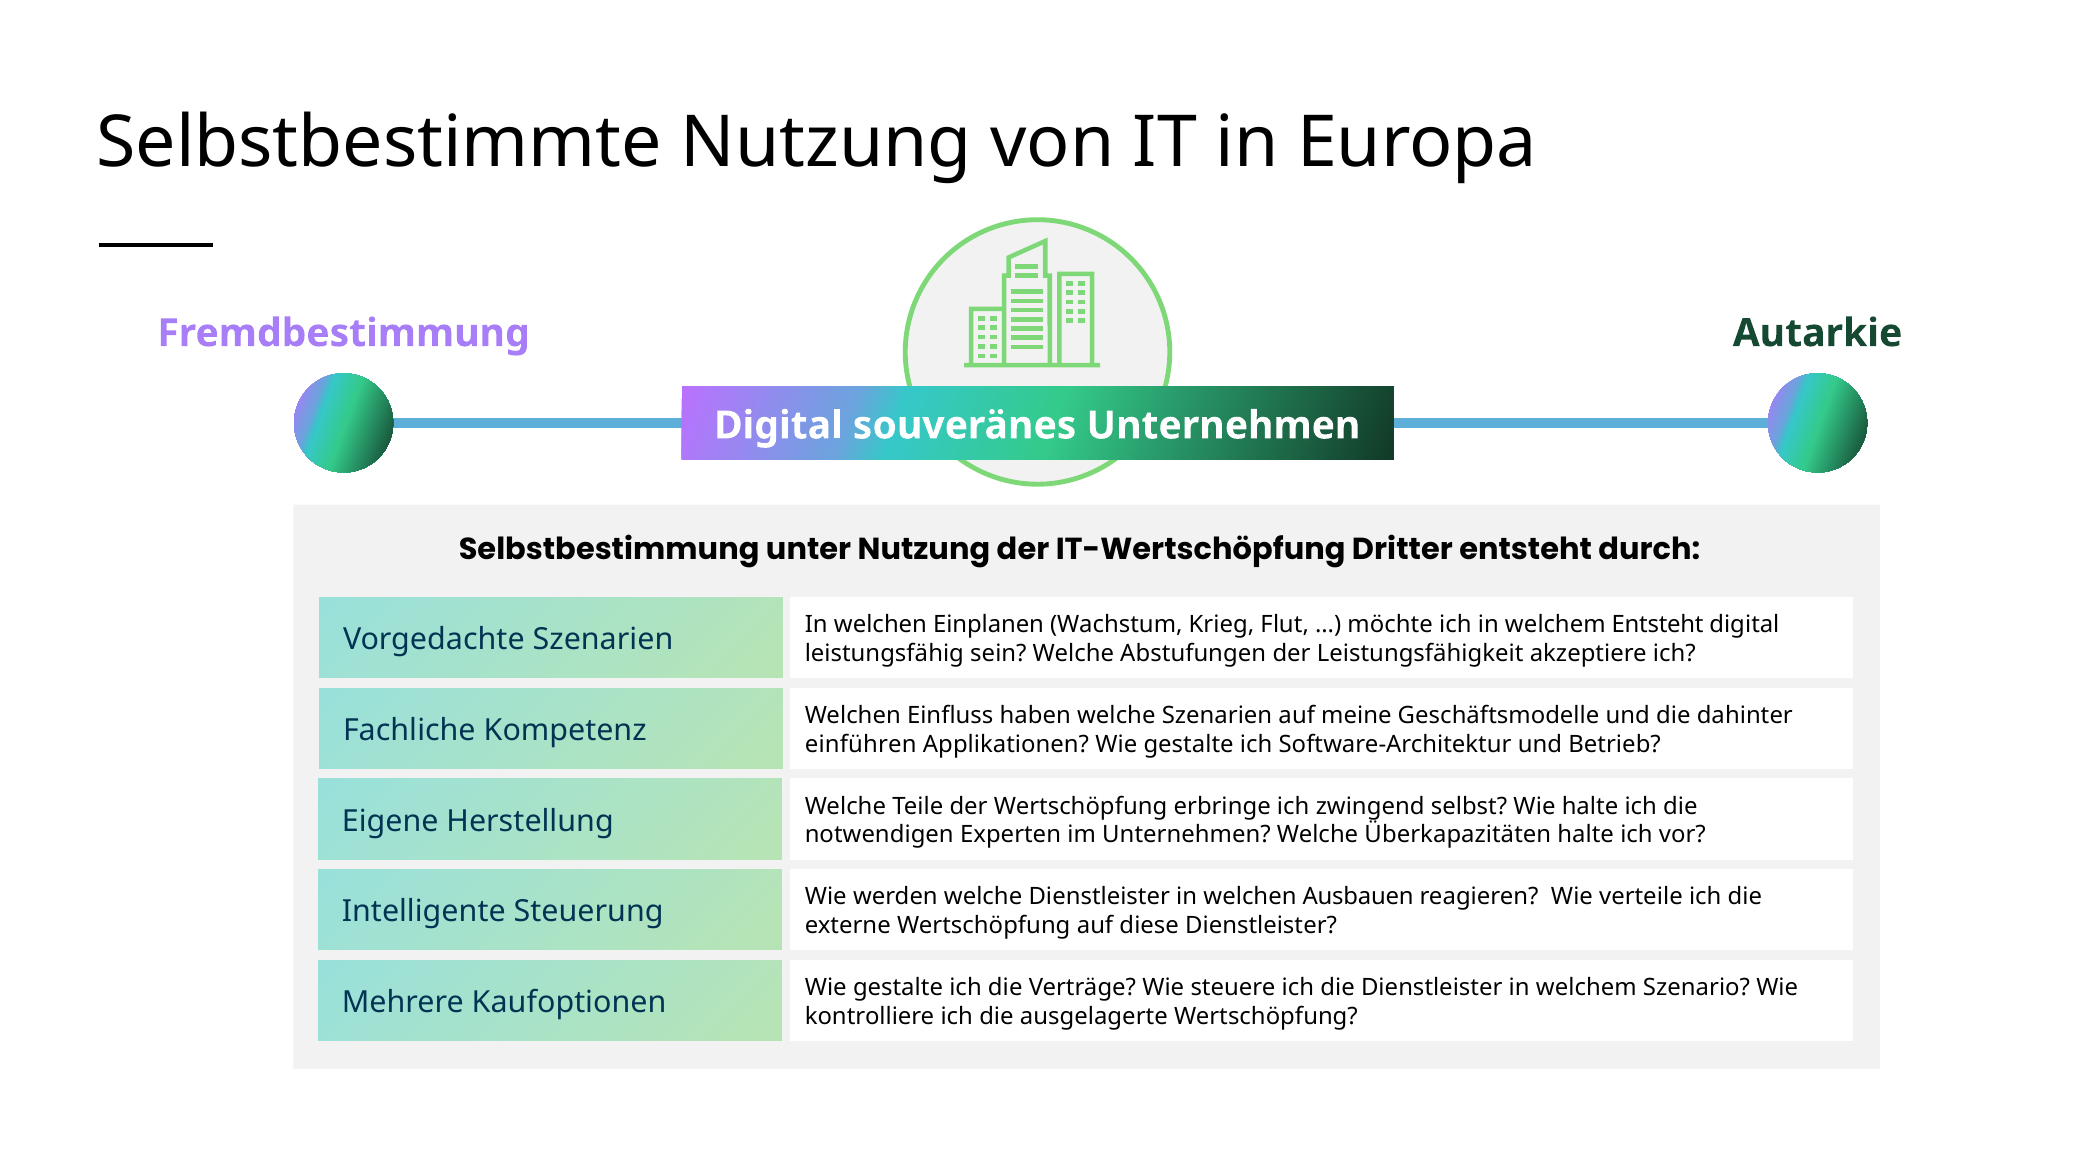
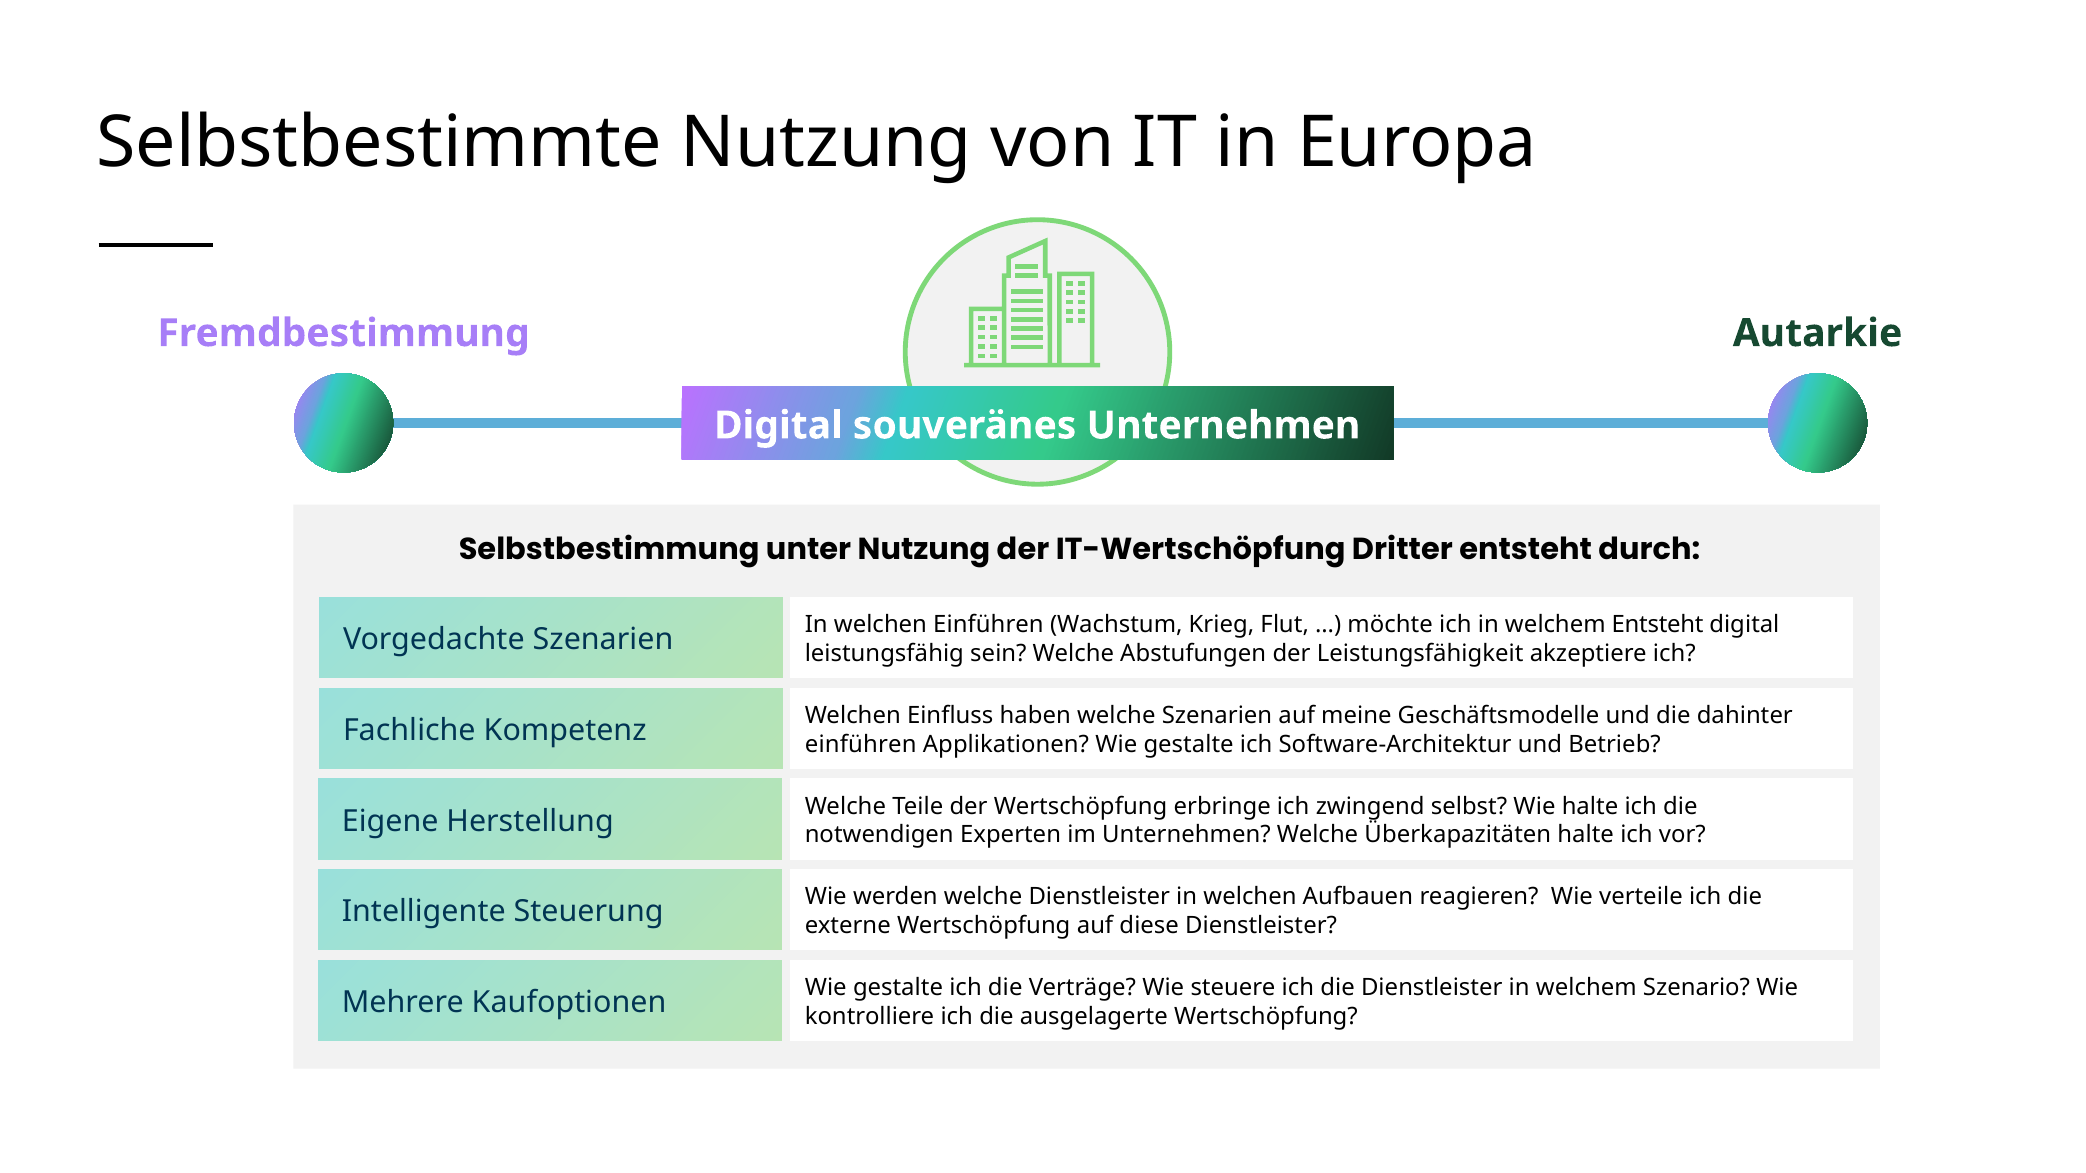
welchen Einplanen: Einplanen -> Einführen
Ausbauen: Ausbauen -> Aufbauen
